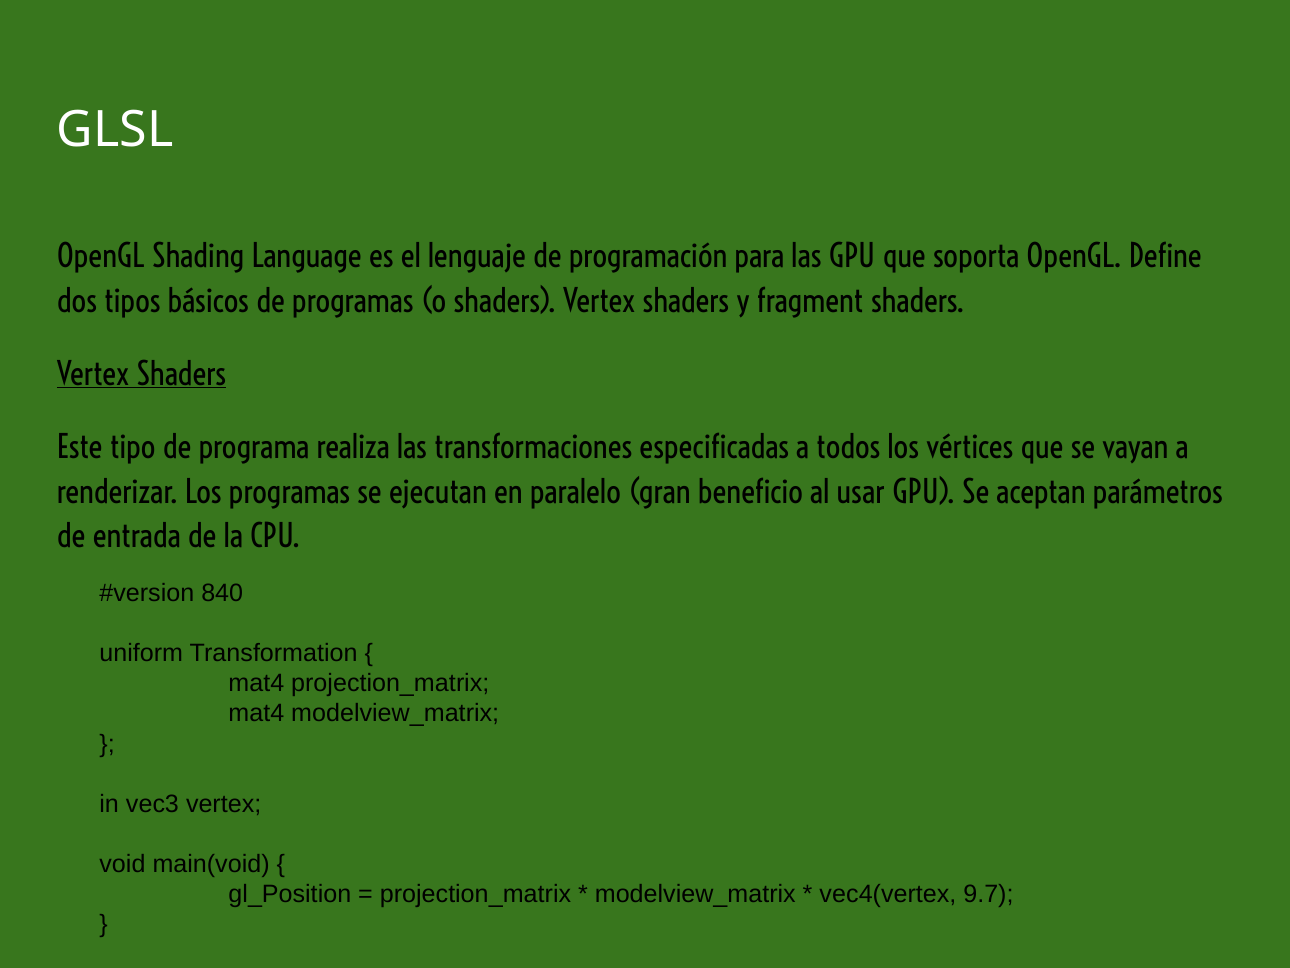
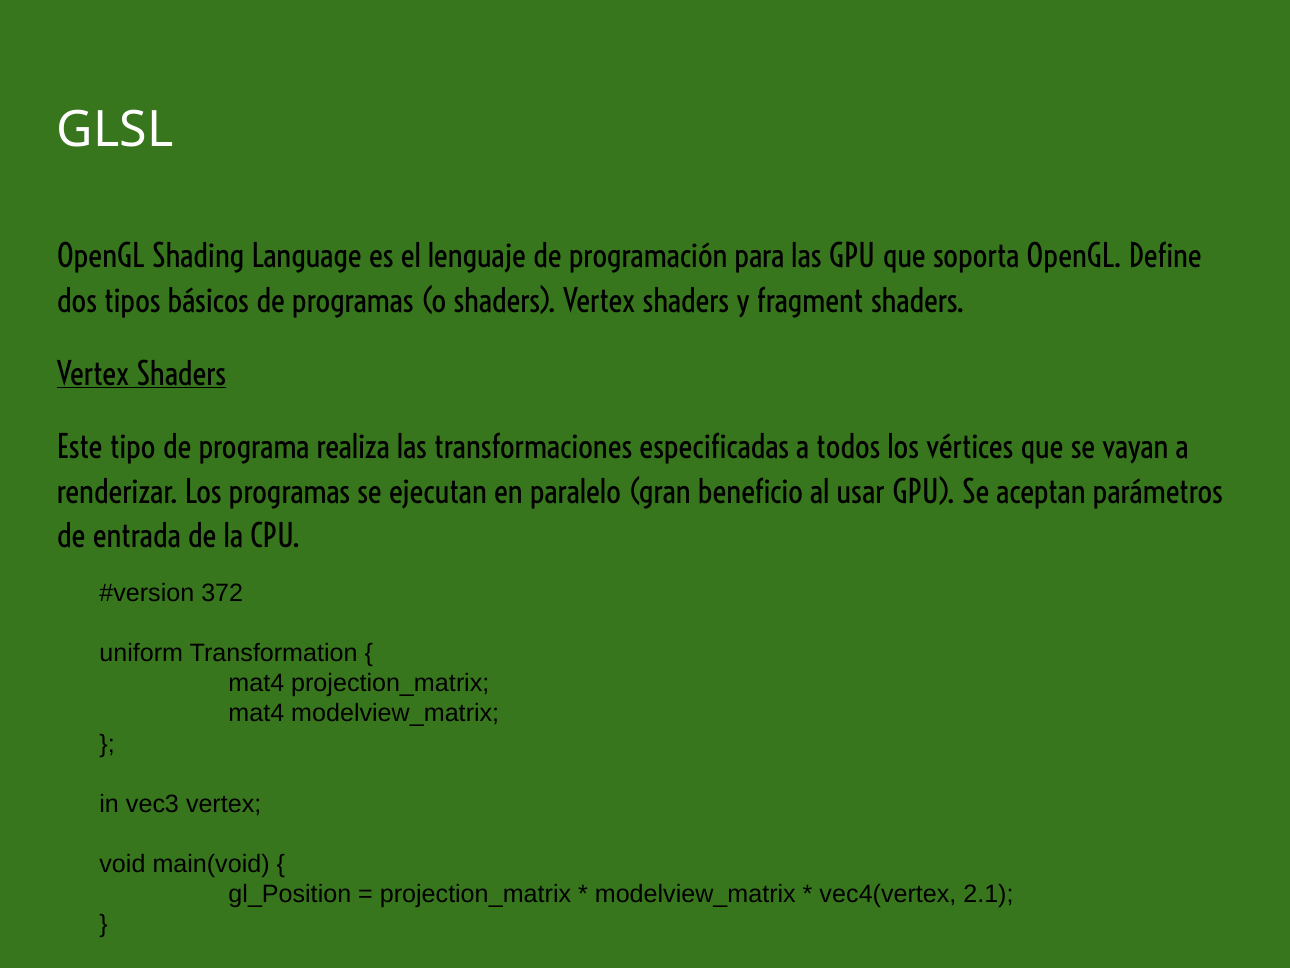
840: 840 -> 372
9.7: 9.7 -> 2.1
